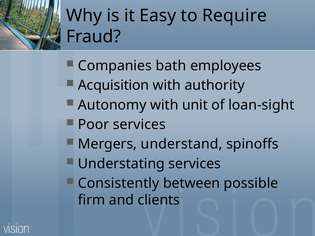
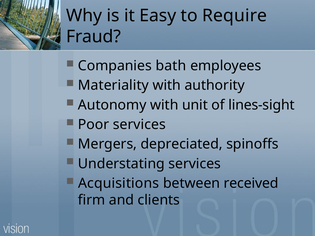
Acquisition: Acquisition -> Materiality
loan-sight: loan-sight -> lines-sight
understand: understand -> depreciated
Consistently: Consistently -> Acquisitions
possible: possible -> received
